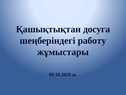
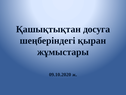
работу: работу -> қыран
